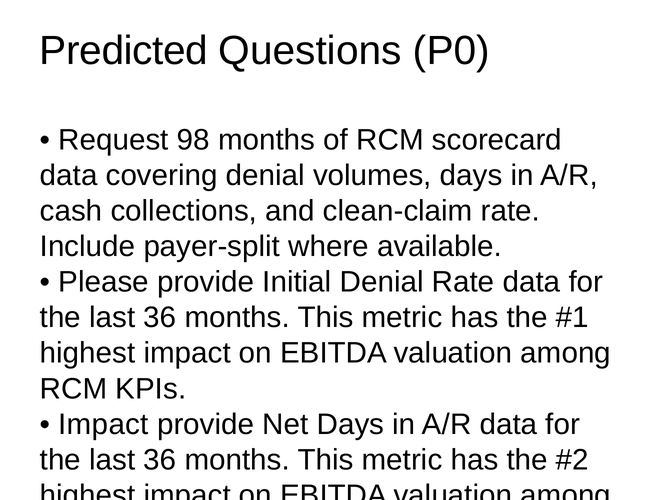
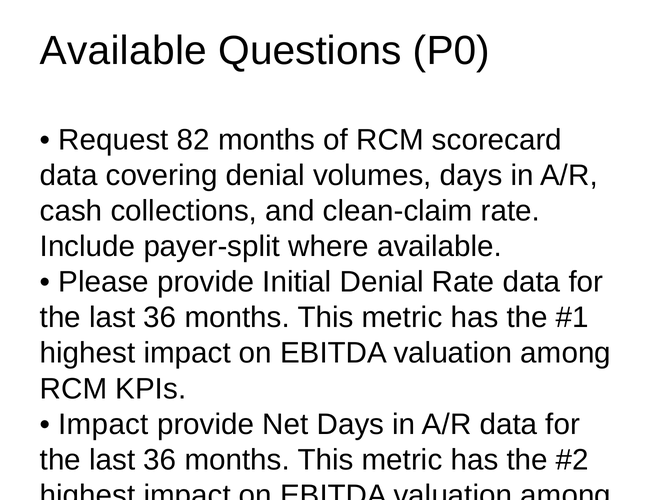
Predicted at (124, 51): Predicted -> Available
98: 98 -> 82
